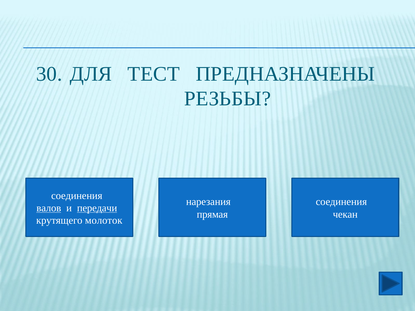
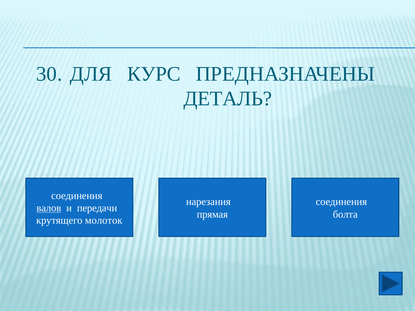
ТЕСТ: ТЕСТ -> КУРС
РЕЗЬБЫ: РЕЗЬБЫ -> ДЕТАЛЬ
передачи underline: present -> none
чекан: чекан -> болта
